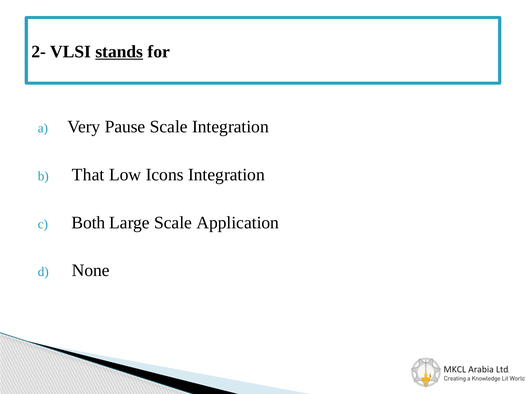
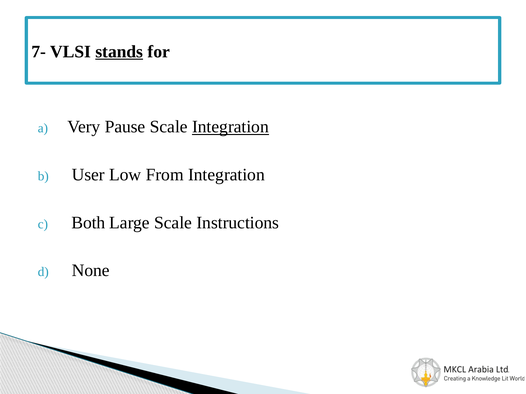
2-: 2- -> 7-
Integration at (230, 127) underline: none -> present
That: That -> User
Icons: Icons -> From
Application: Application -> Instructions
